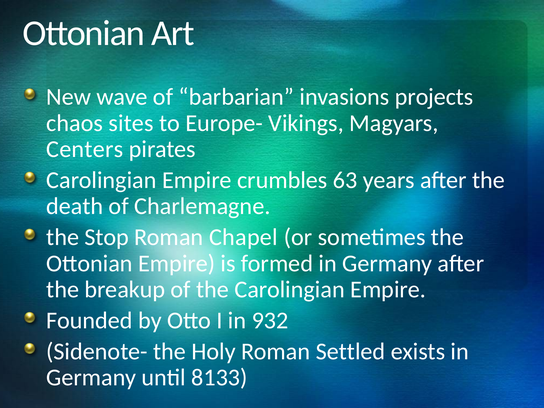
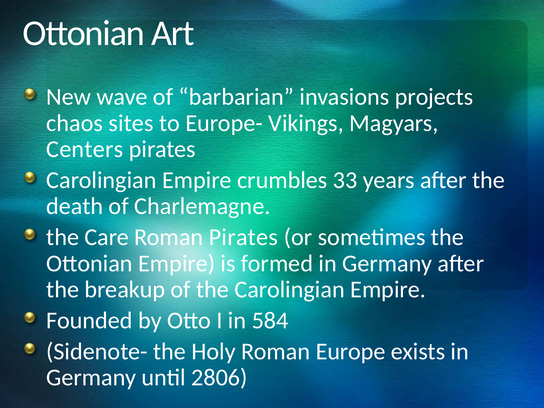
63: 63 -> 33
Stop: Stop -> Care
Roman Chapel: Chapel -> Pirates
932: 932 -> 584
Settled: Settled -> Europe
8133: 8133 -> 2806
